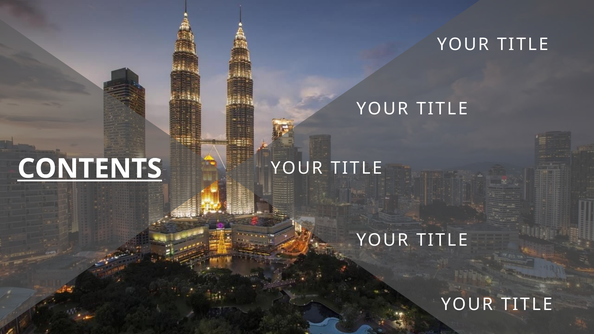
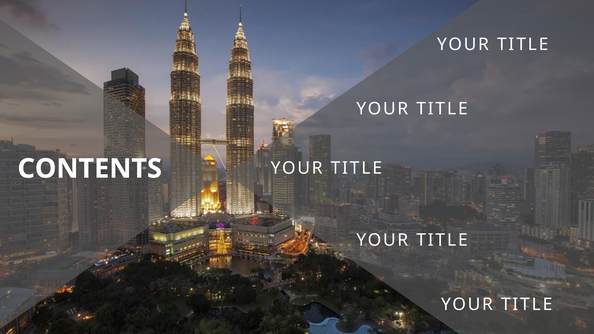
CONTENTS underline: present -> none
